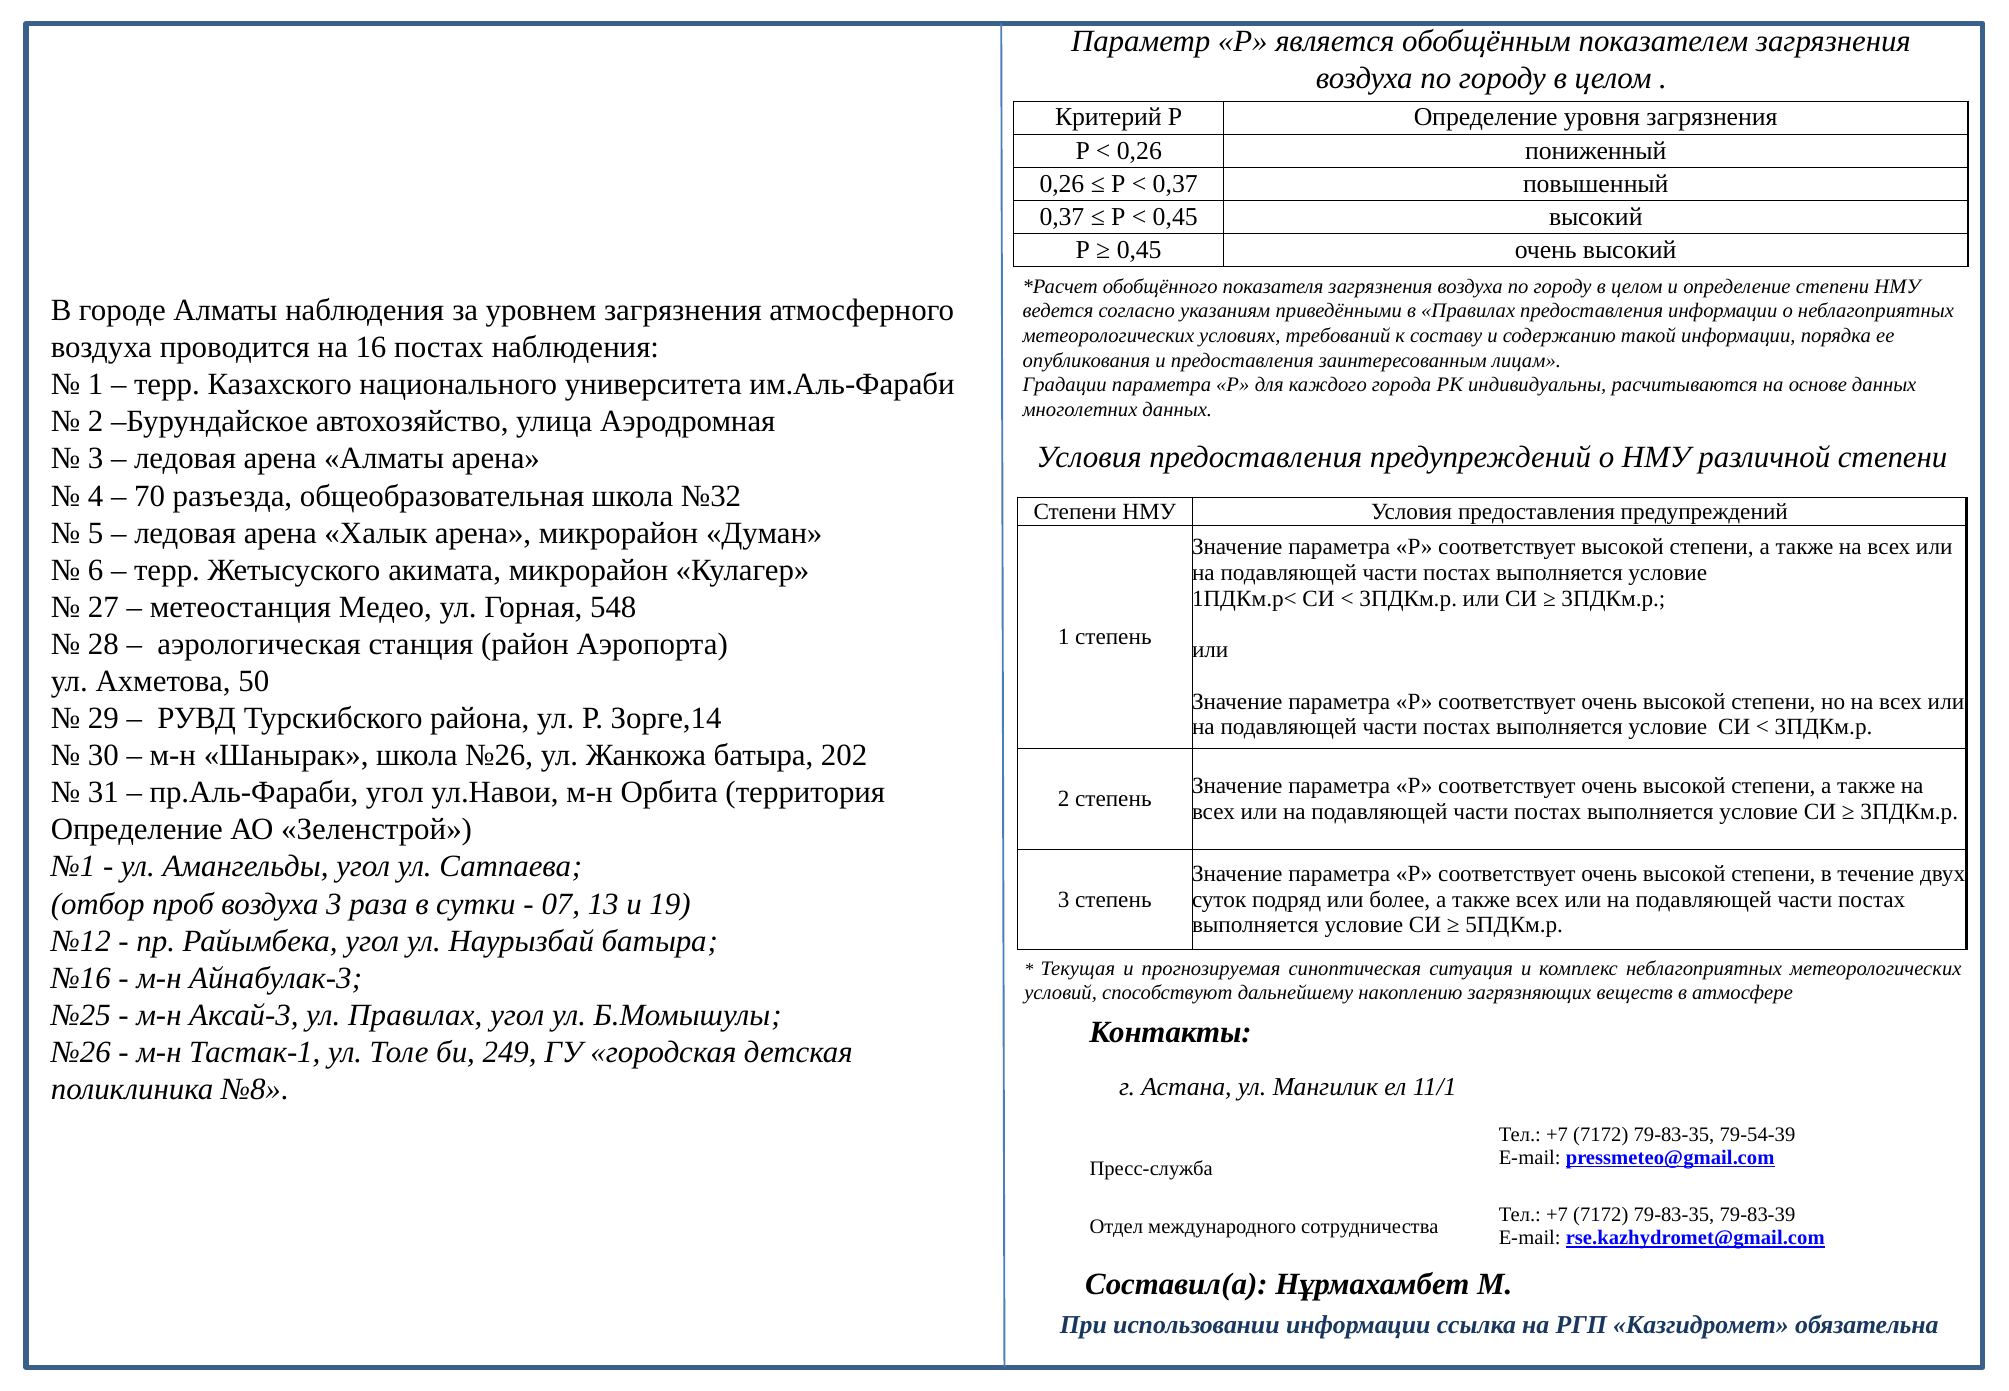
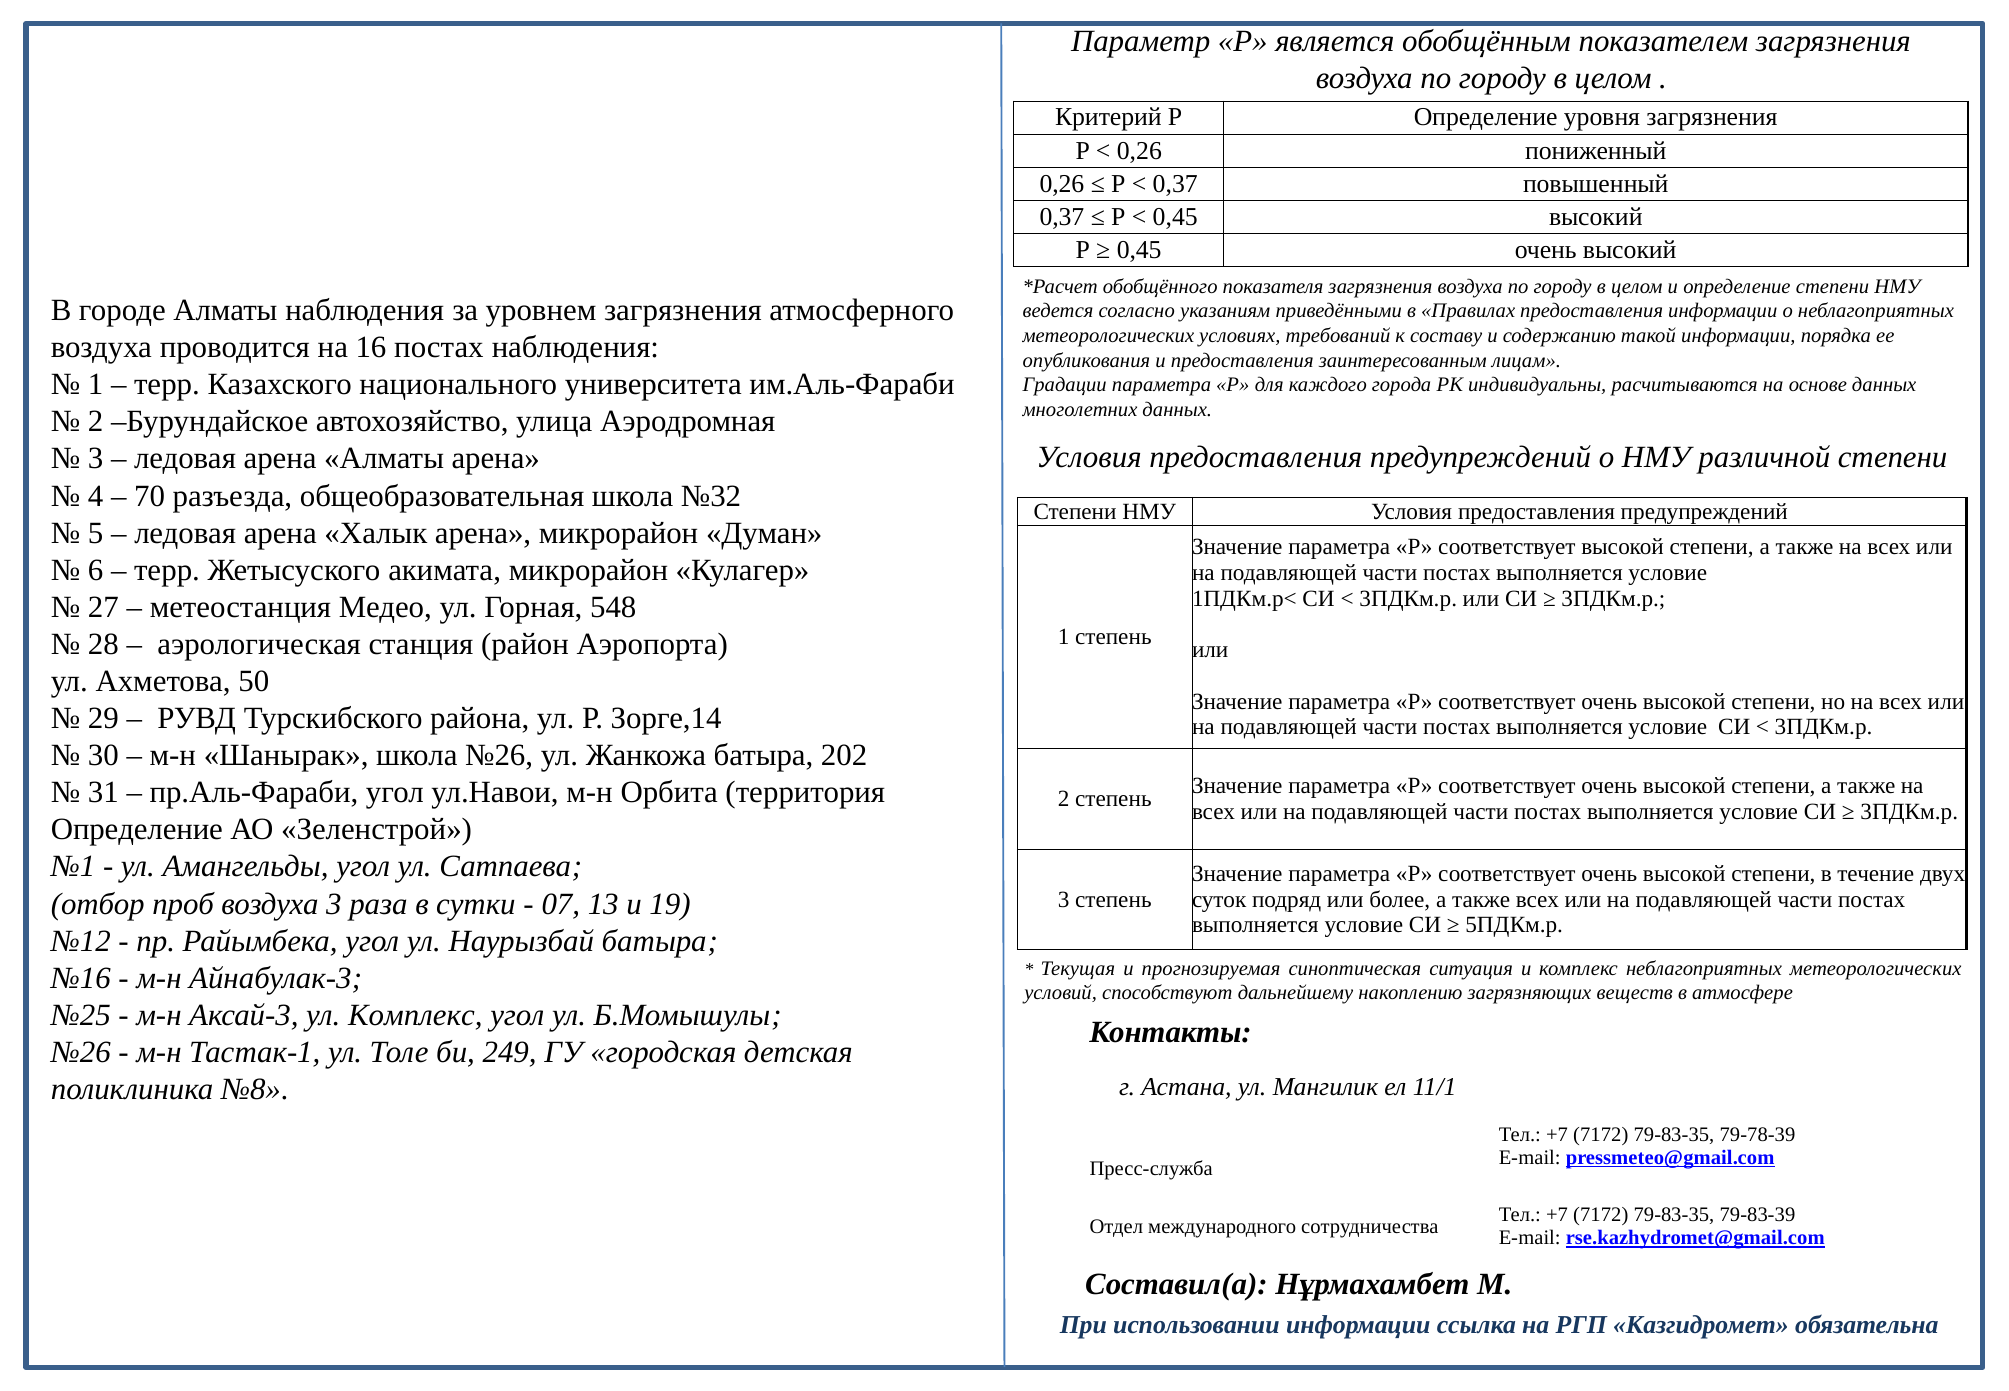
ул Правилах: Правилах -> Комплекс
79-54-39: 79-54-39 -> 79-78-39
